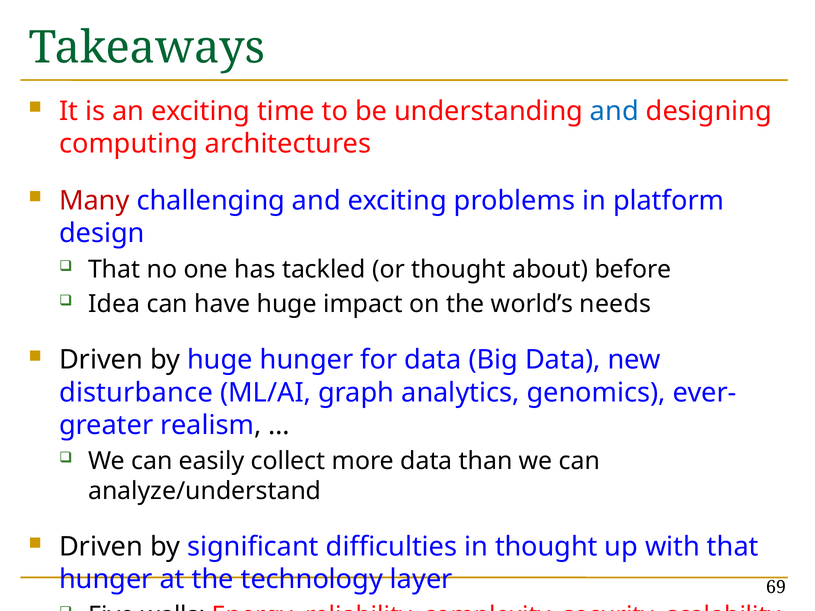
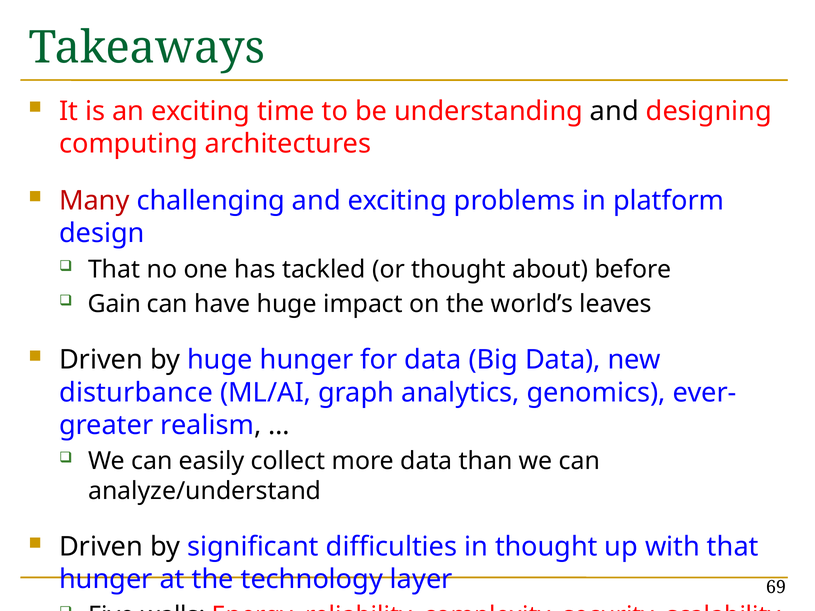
and at (614, 111) colour: blue -> black
Idea: Idea -> Gain
needs: needs -> leaves
